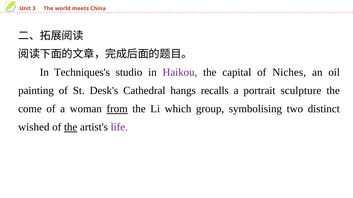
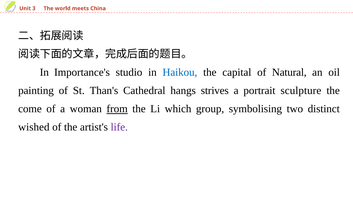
Techniques's: Techniques's -> Importance's
Haikou colour: purple -> blue
Niches: Niches -> Natural
Desk's: Desk's -> Than's
recalls: recalls -> strives
the at (71, 127) underline: present -> none
